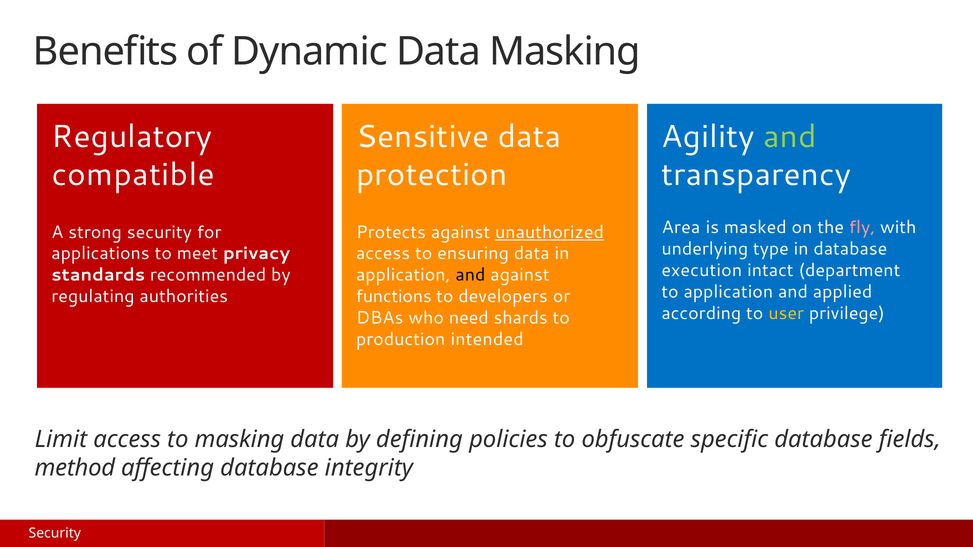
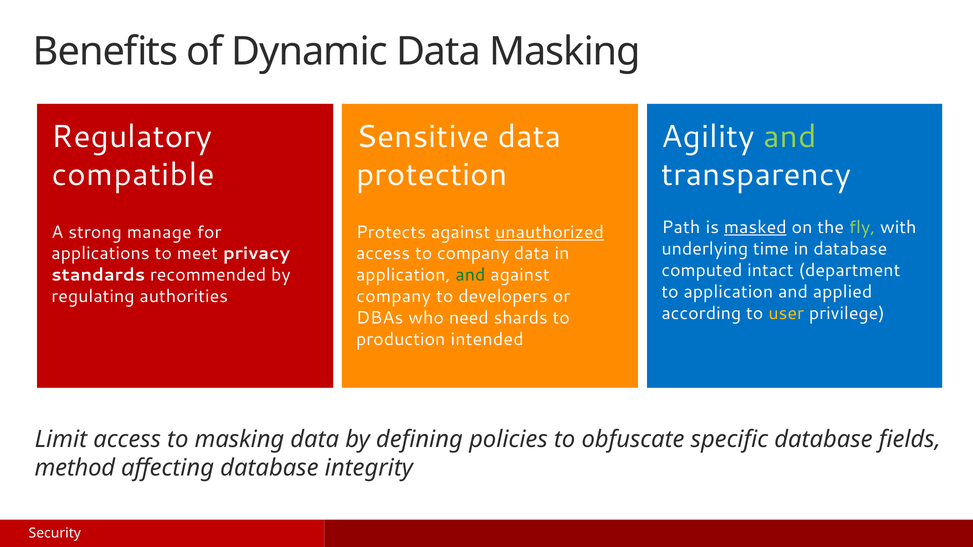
Area: Area -> Path
masked underline: none -> present
fly colour: pink -> light green
strong security: security -> manage
type: type -> time
to ensuring: ensuring -> company
execution: execution -> computed
and at (470, 275) colour: black -> green
functions at (394, 297): functions -> company
